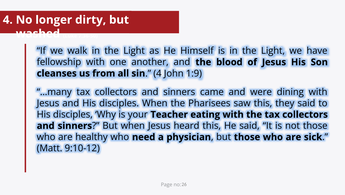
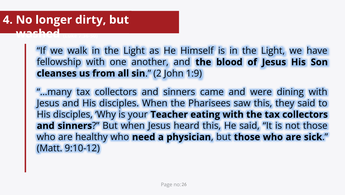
sin 4: 4 -> 2
